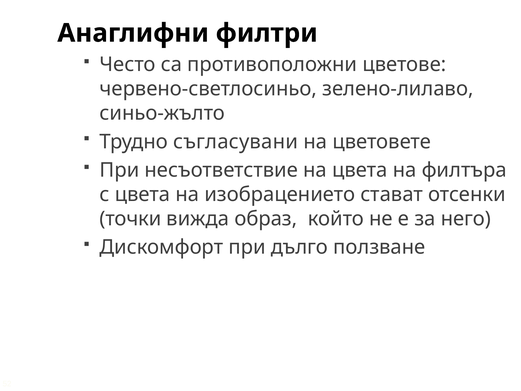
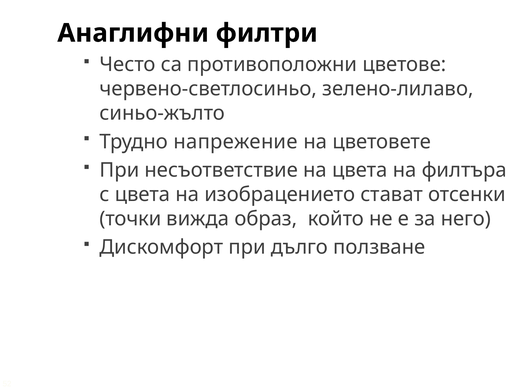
съгласувани: съгласувани -> напрежение
